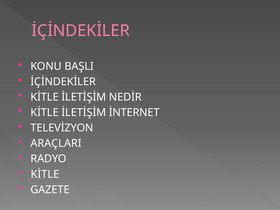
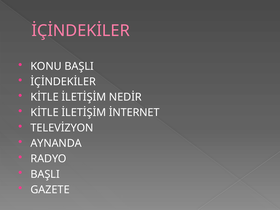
ARAÇLARI: ARAÇLARI -> AYNANDA
KİTLE at (45, 174): KİTLE -> BAŞLI
